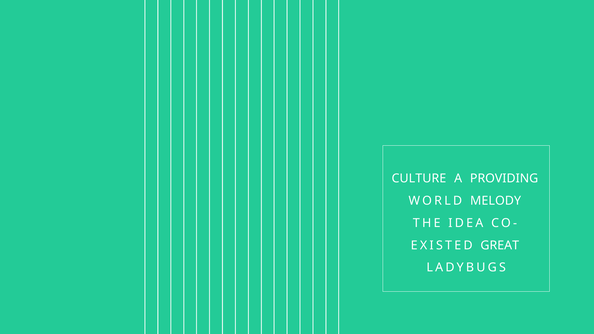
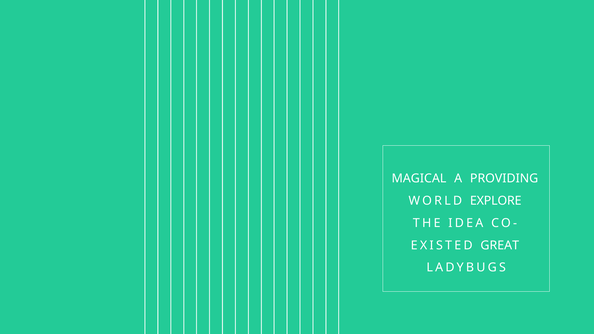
CULTURE: CULTURE -> MAGICAL
MELODY: MELODY -> EXPLORE
